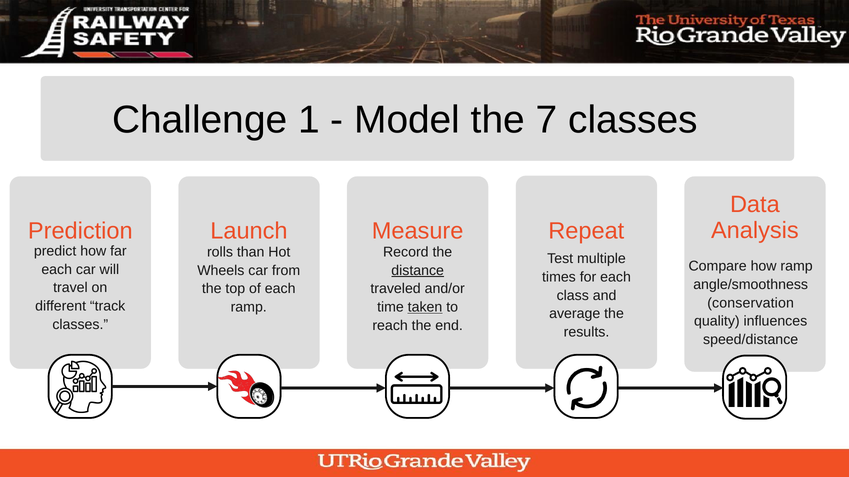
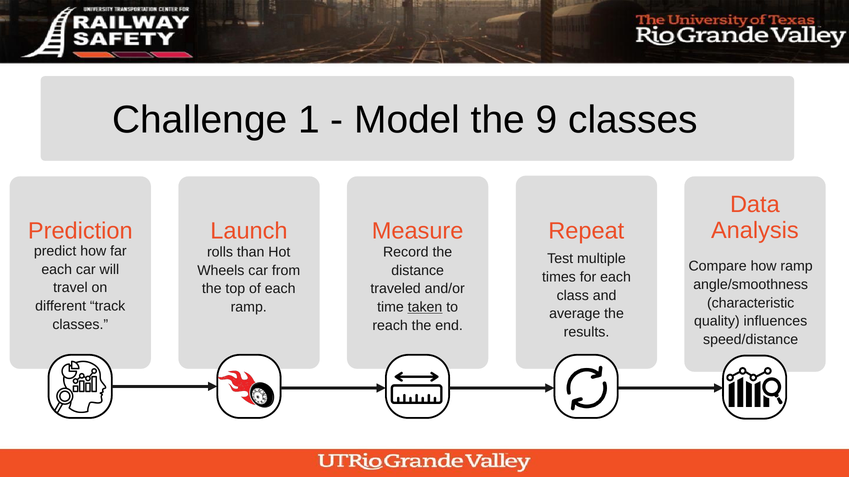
7: 7 -> 9
distance underline: present -> none
conservation: conservation -> characteristic
